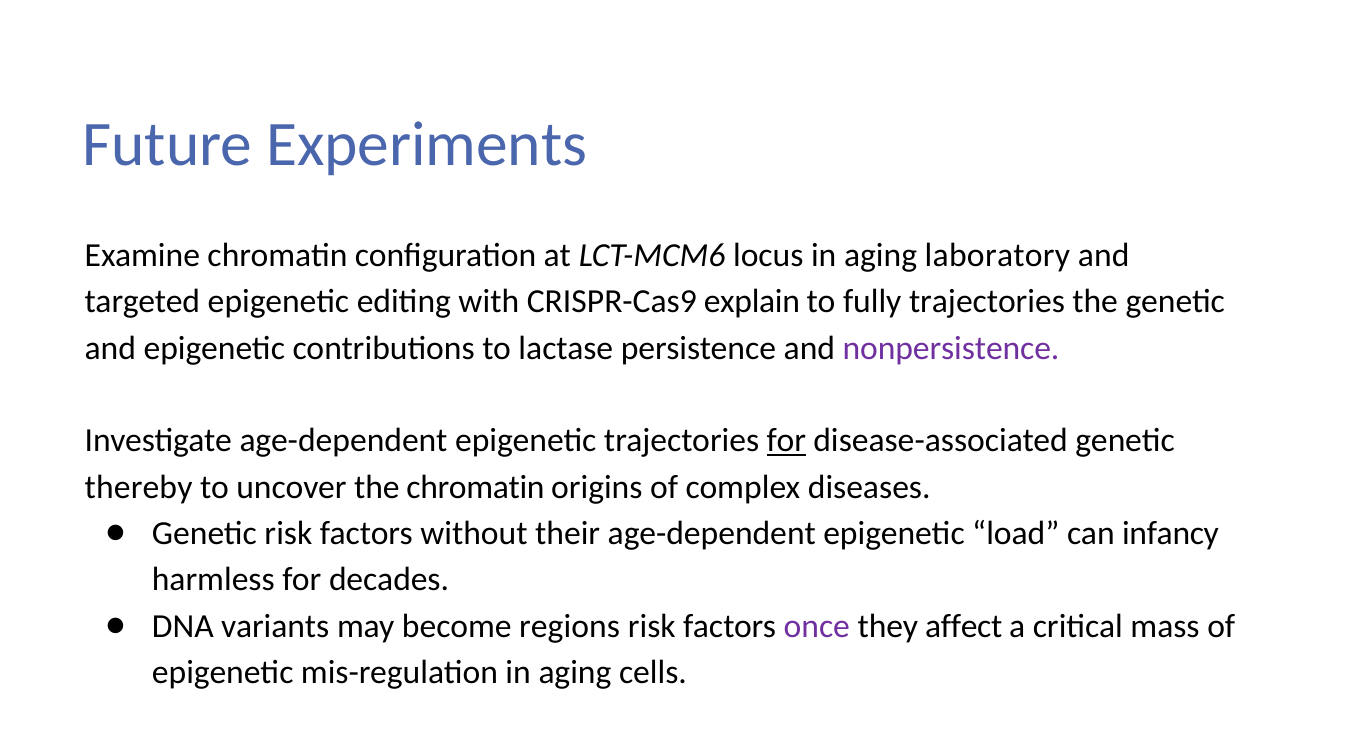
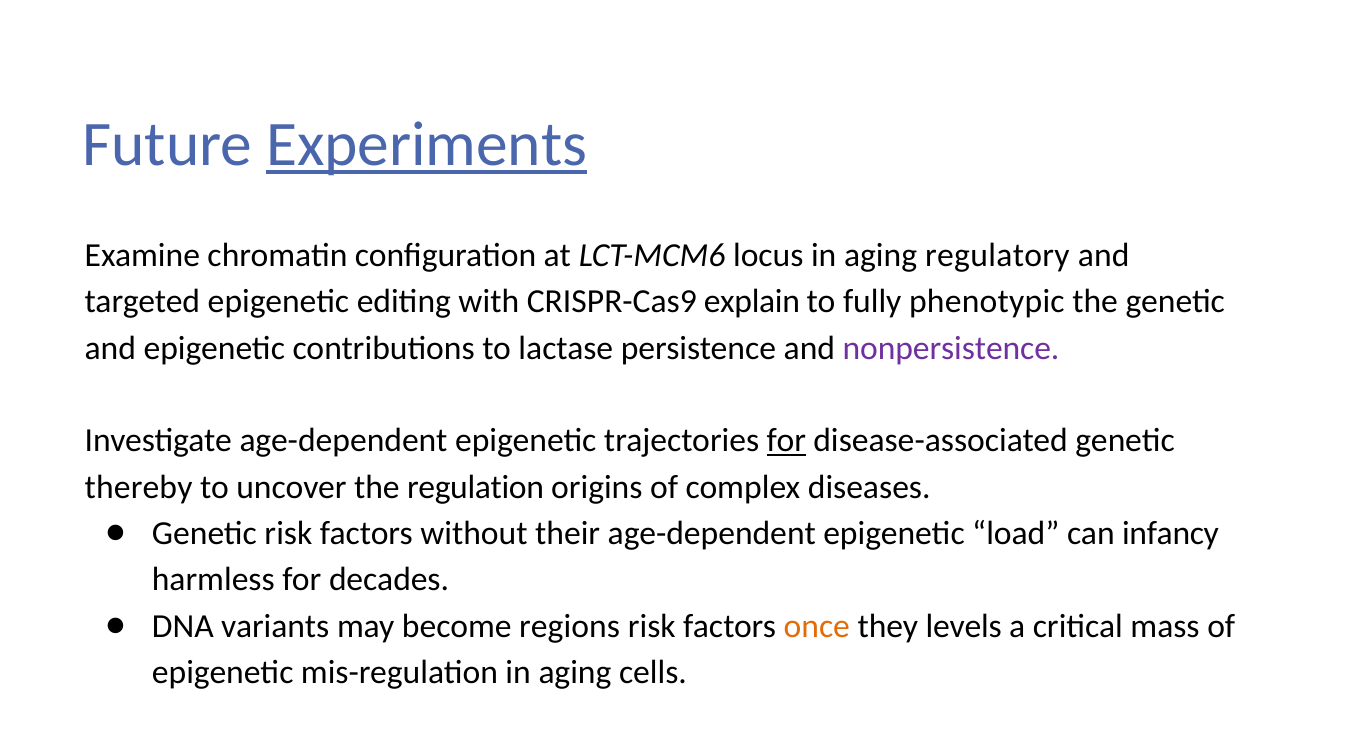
Experiments underline: none -> present
laboratory: laboratory -> regulatory
fully trajectories: trajectories -> phenotypic
the chromatin: chromatin -> regulation
once colour: purple -> orange
affect: affect -> levels
